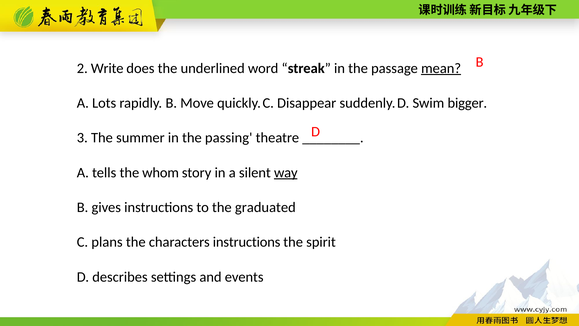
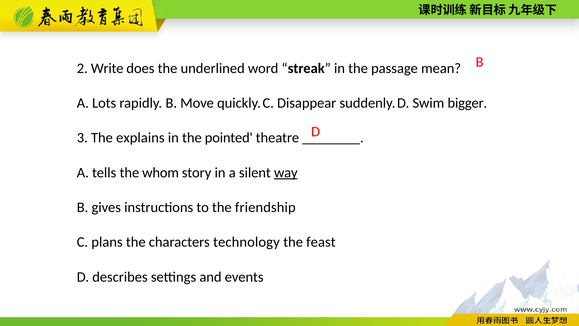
mean underline: present -> none
summer: summer -> explains
passing: passing -> pointed
graduated: graduated -> friendship
characters instructions: instructions -> technology
spirit: spirit -> feast
